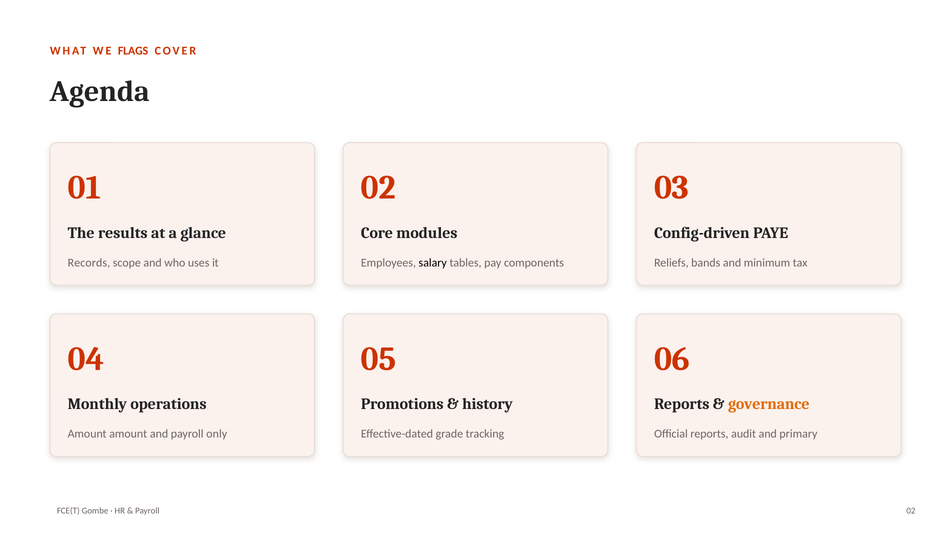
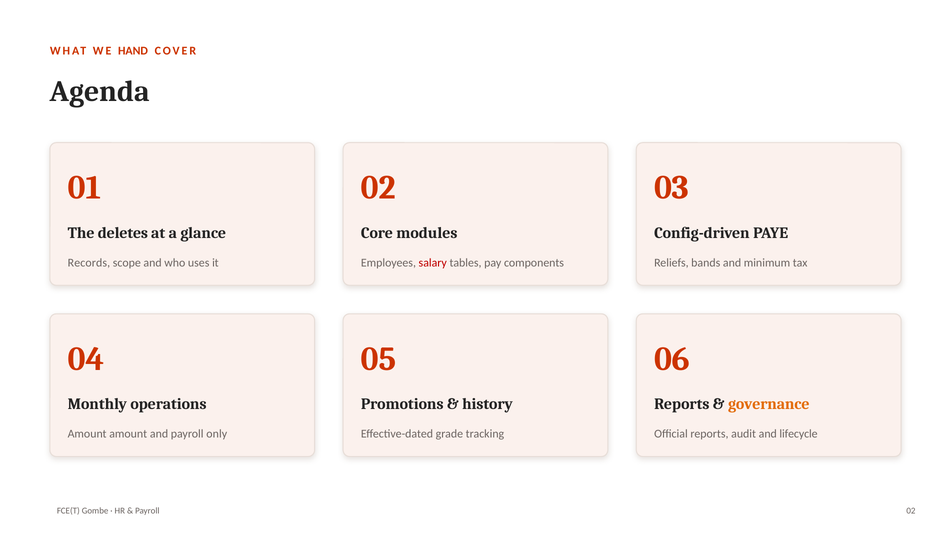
FLAGS: FLAGS -> HAND
results: results -> deletes
salary colour: black -> red
primary: primary -> lifecycle
